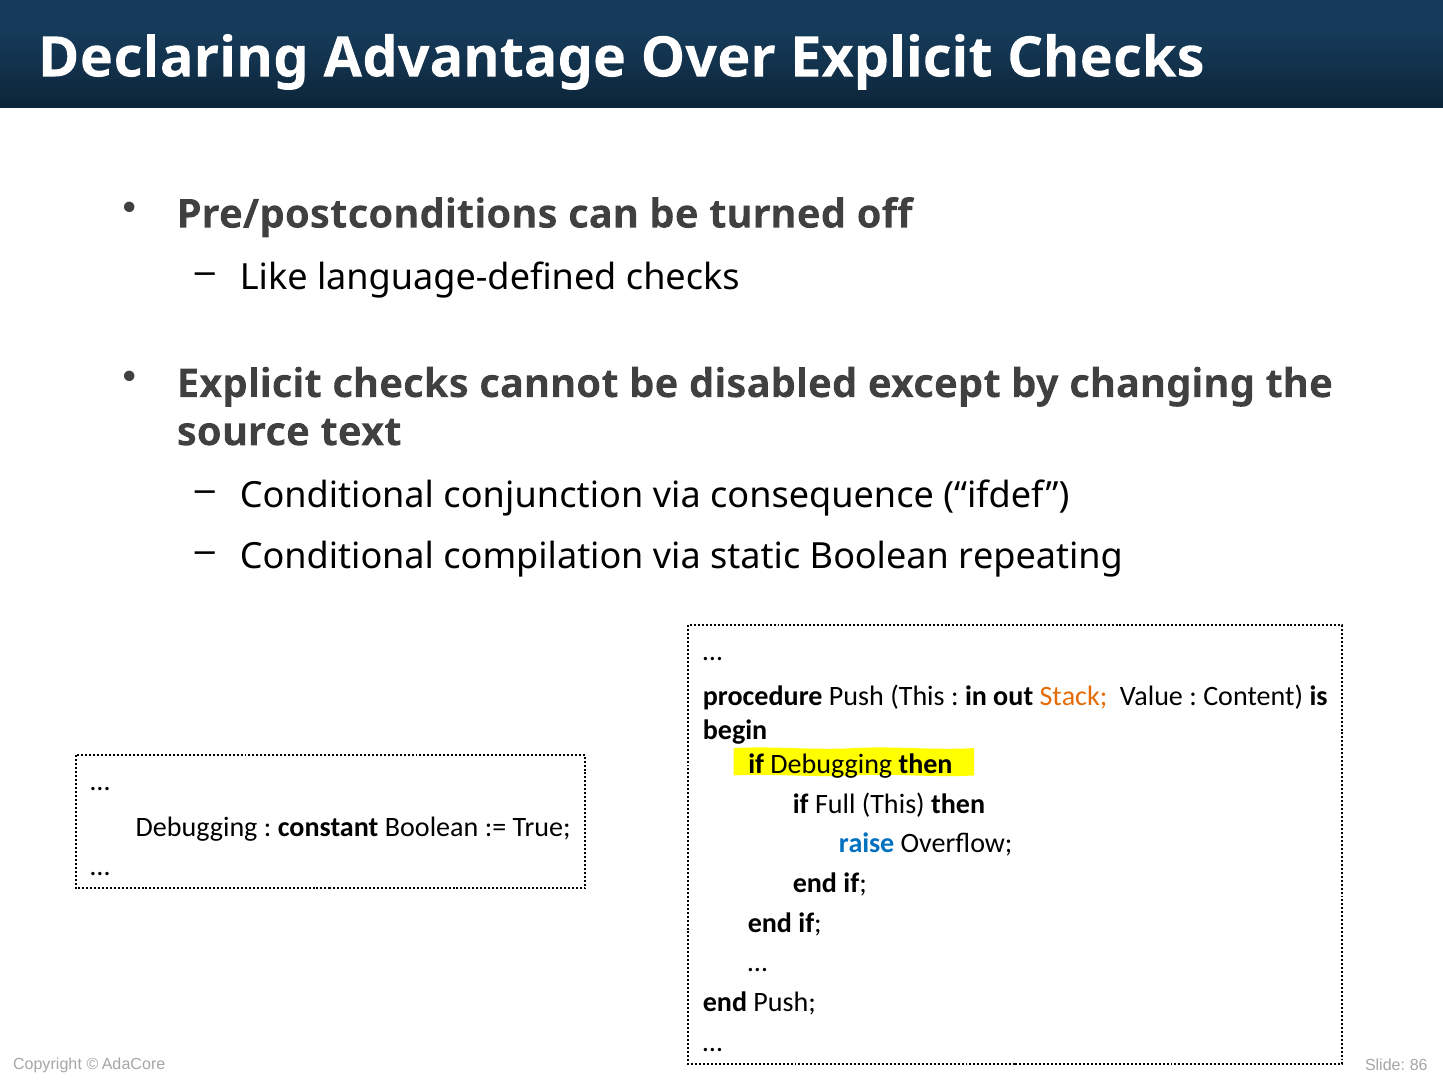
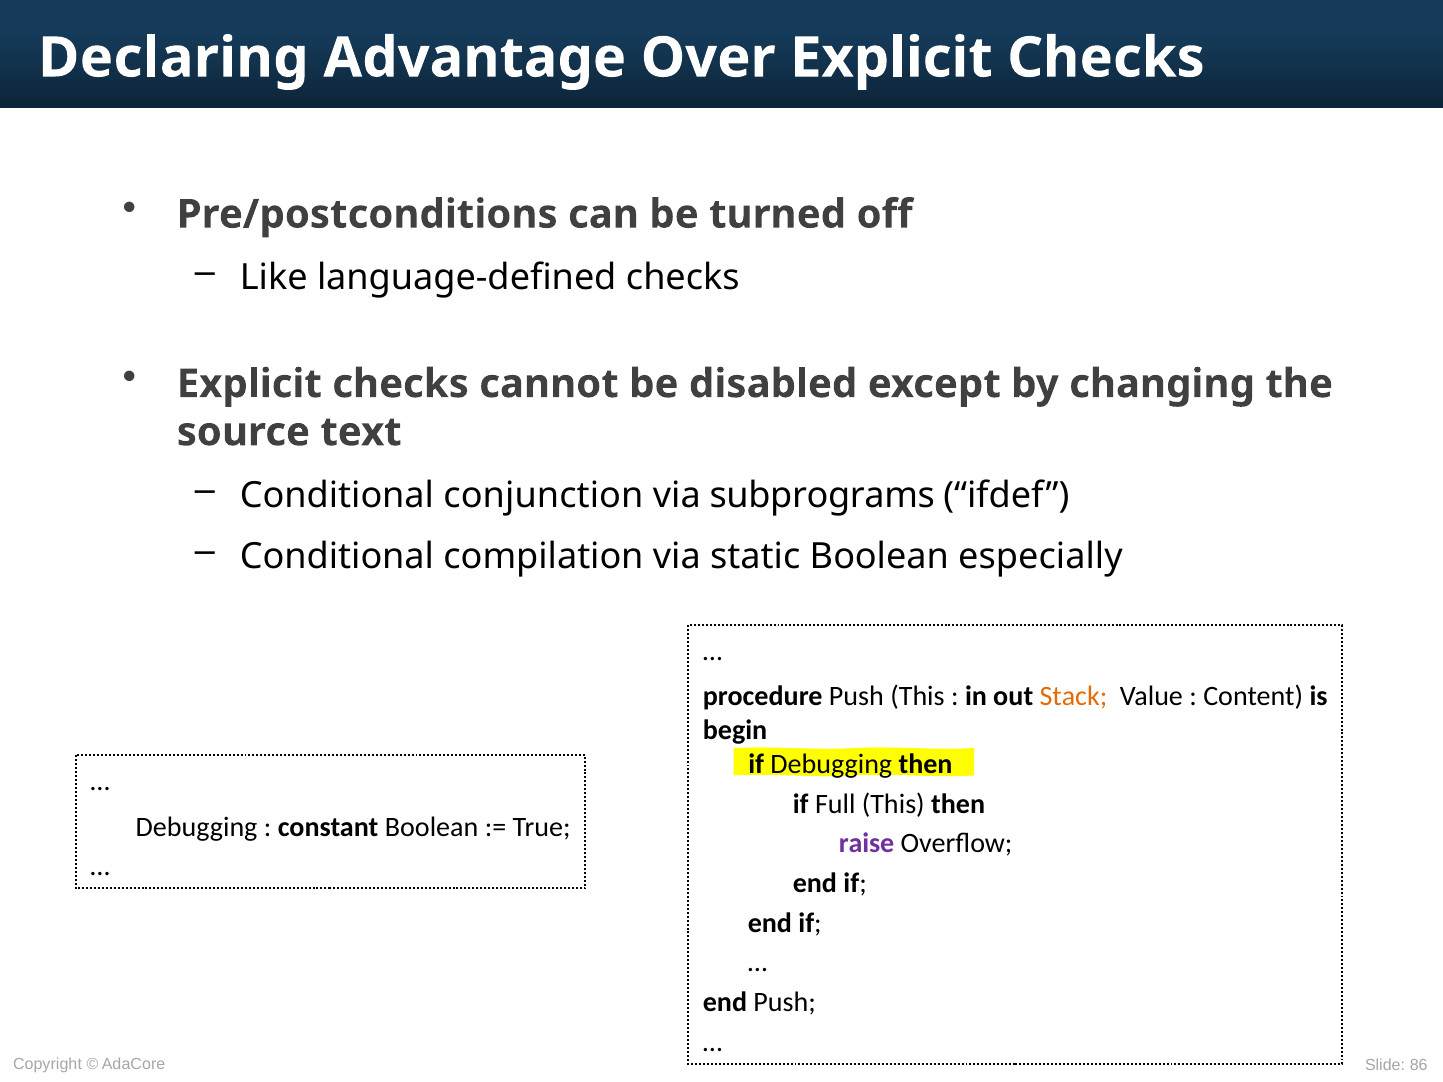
consequence: consequence -> subprograms
repeating: repeating -> especially
raise colour: blue -> purple
